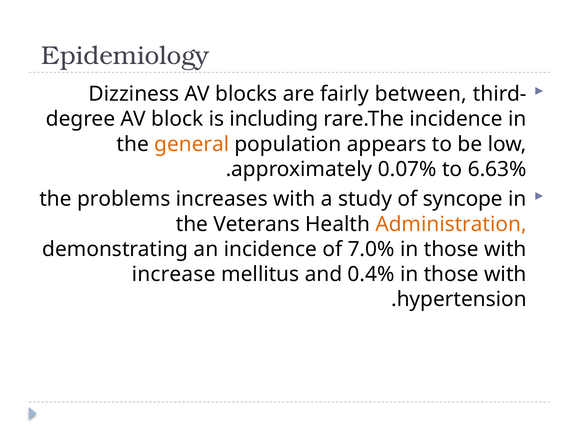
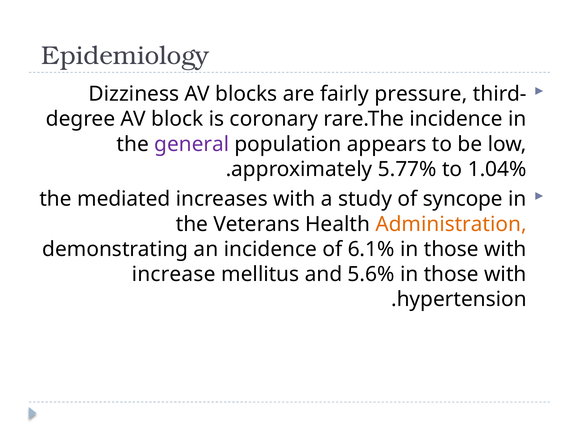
between: between -> pressure
including: including -> coronary
general colour: orange -> purple
0.07%: 0.07% -> 5.77%
6.63%: 6.63% -> 1.04%
problems: problems -> mediated
7.0%: 7.0% -> 6.1%
0.4%: 0.4% -> 5.6%
